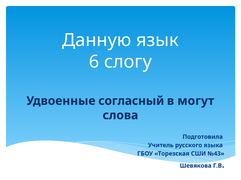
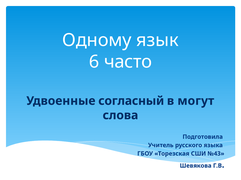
Данную: Данную -> Одному
слогу: слогу -> часто
